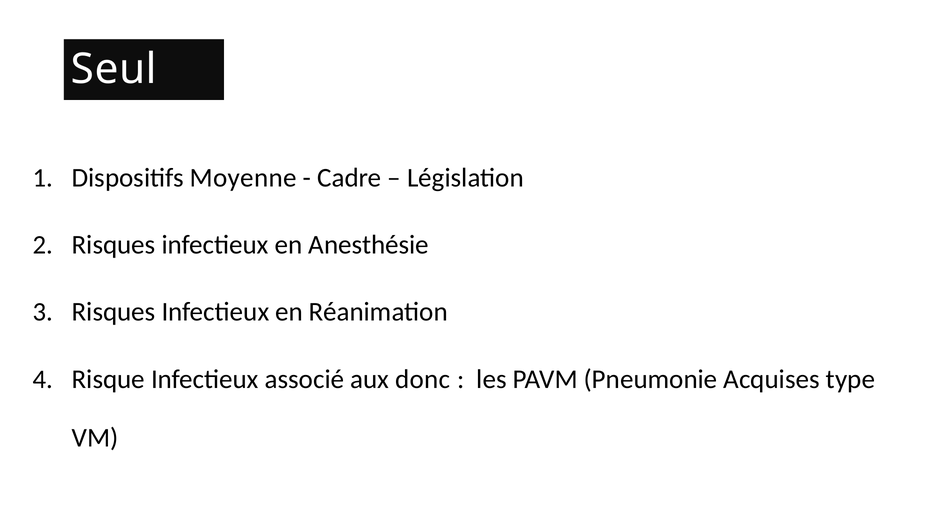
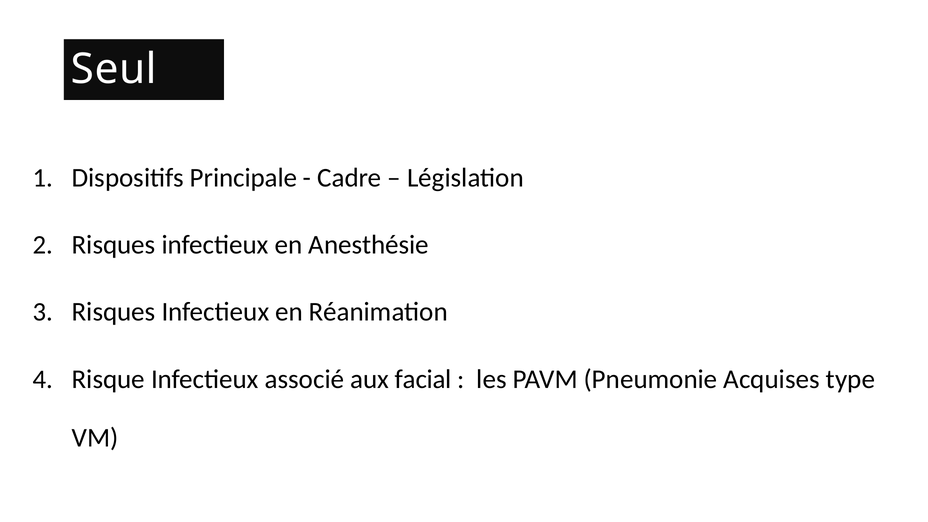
Moyenne: Moyenne -> Principale
donc: donc -> facial
